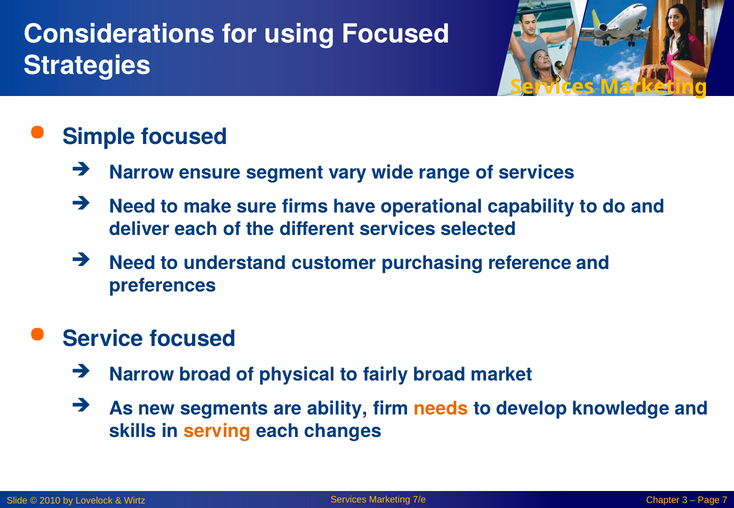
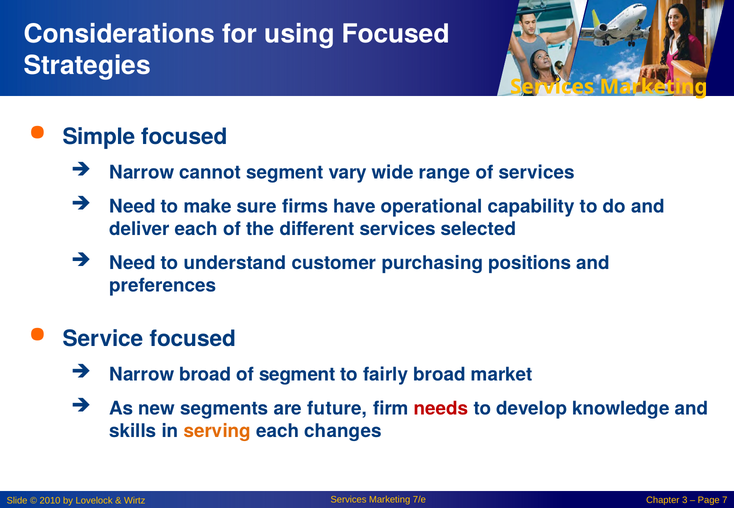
ensure: ensure -> cannot
reference: reference -> positions
of physical: physical -> segment
ability: ability -> future
needs colour: orange -> red
